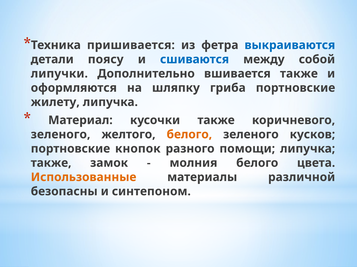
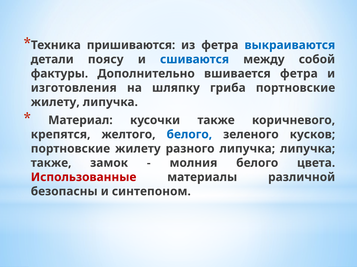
пришивается: пришивается -> пришиваются
липучки: липучки -> фактуры
вшивается также: также -> фетра
оформляются: оформляются -> изготовления
зеленого at (61, 135): зеленого -> крепятся
белого at (189, 135) colour: orange -> blue
кнопок at (138, 149): кнопок -> жилету
разного помощи: помощи -> липучка
Использованные colour: orange -> red
